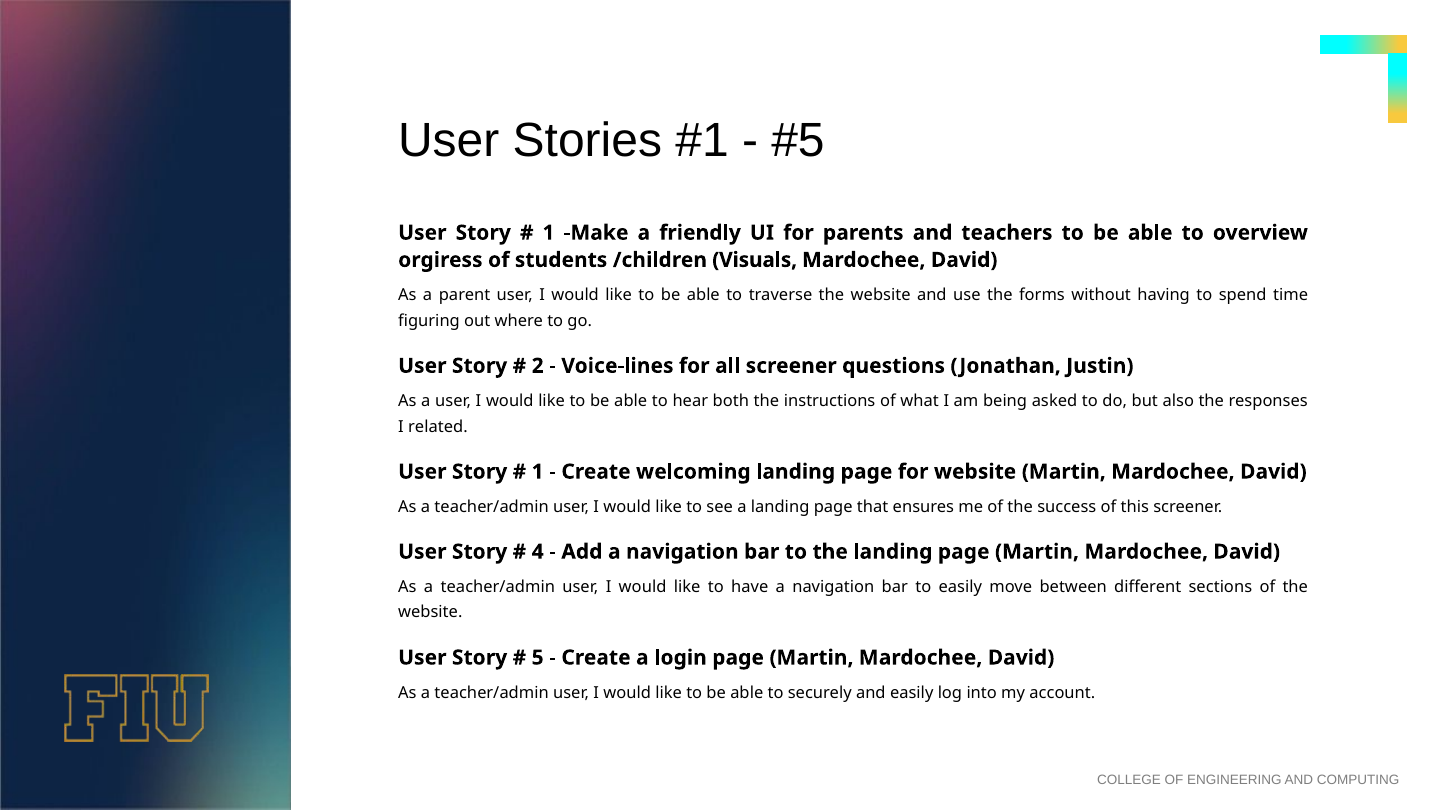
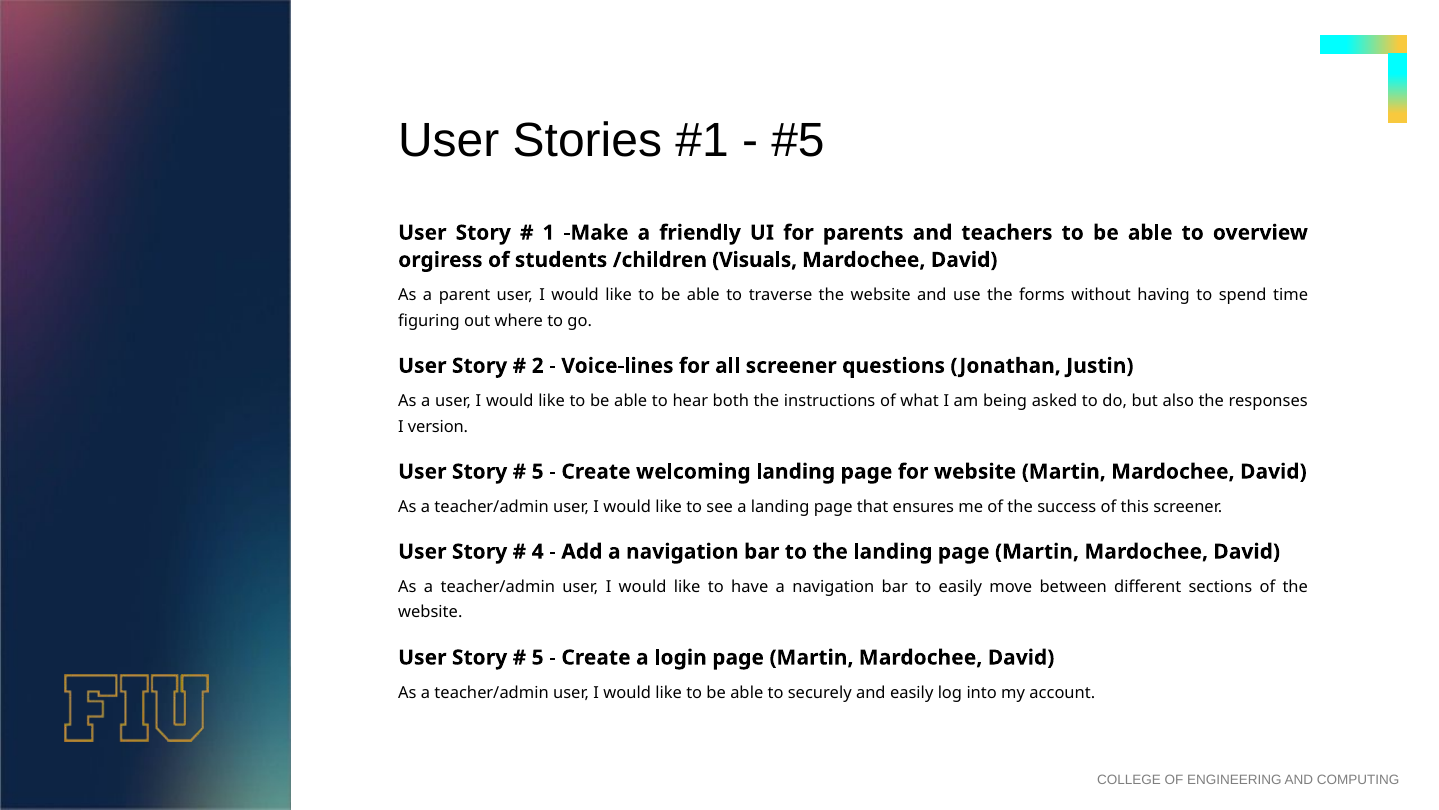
related: related -> version
1 at (538, 471): 1 -> 5
